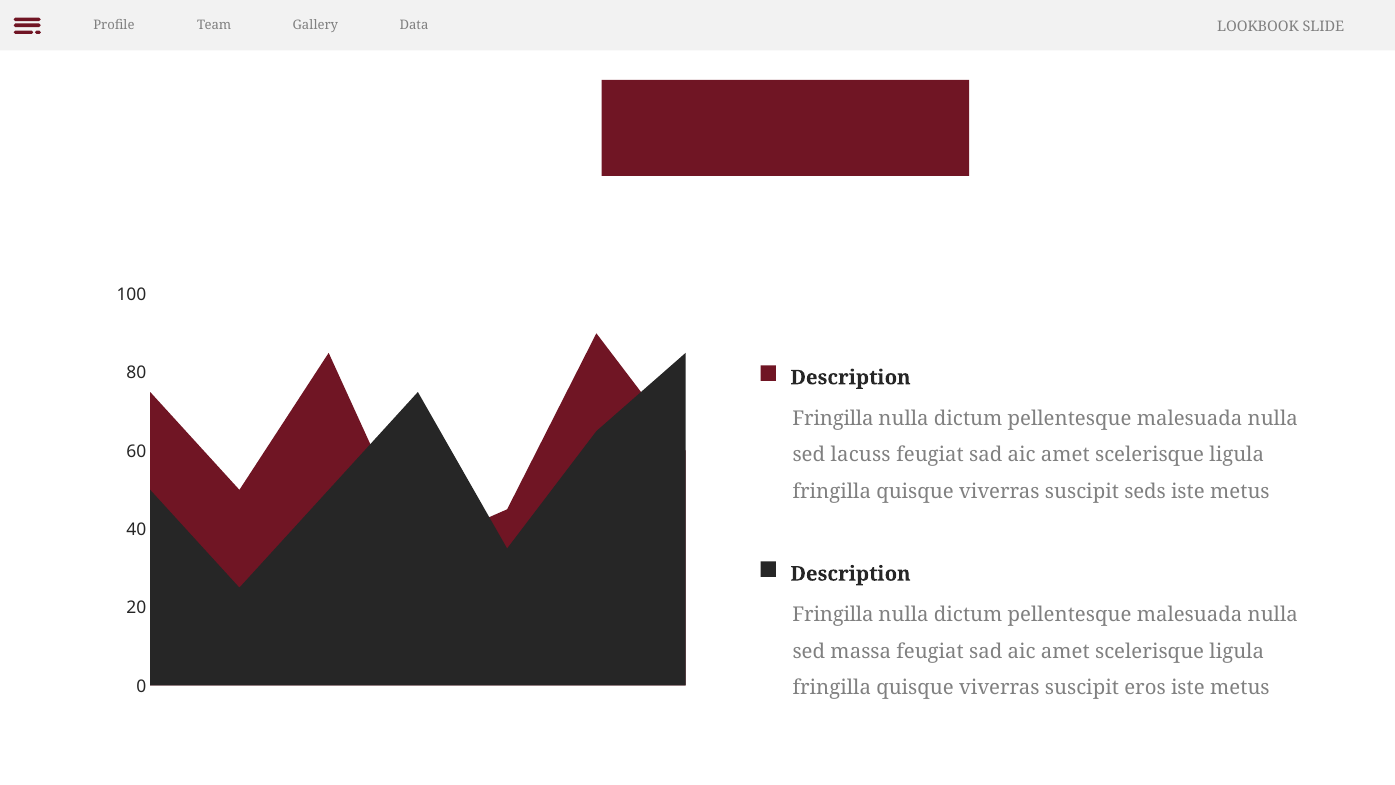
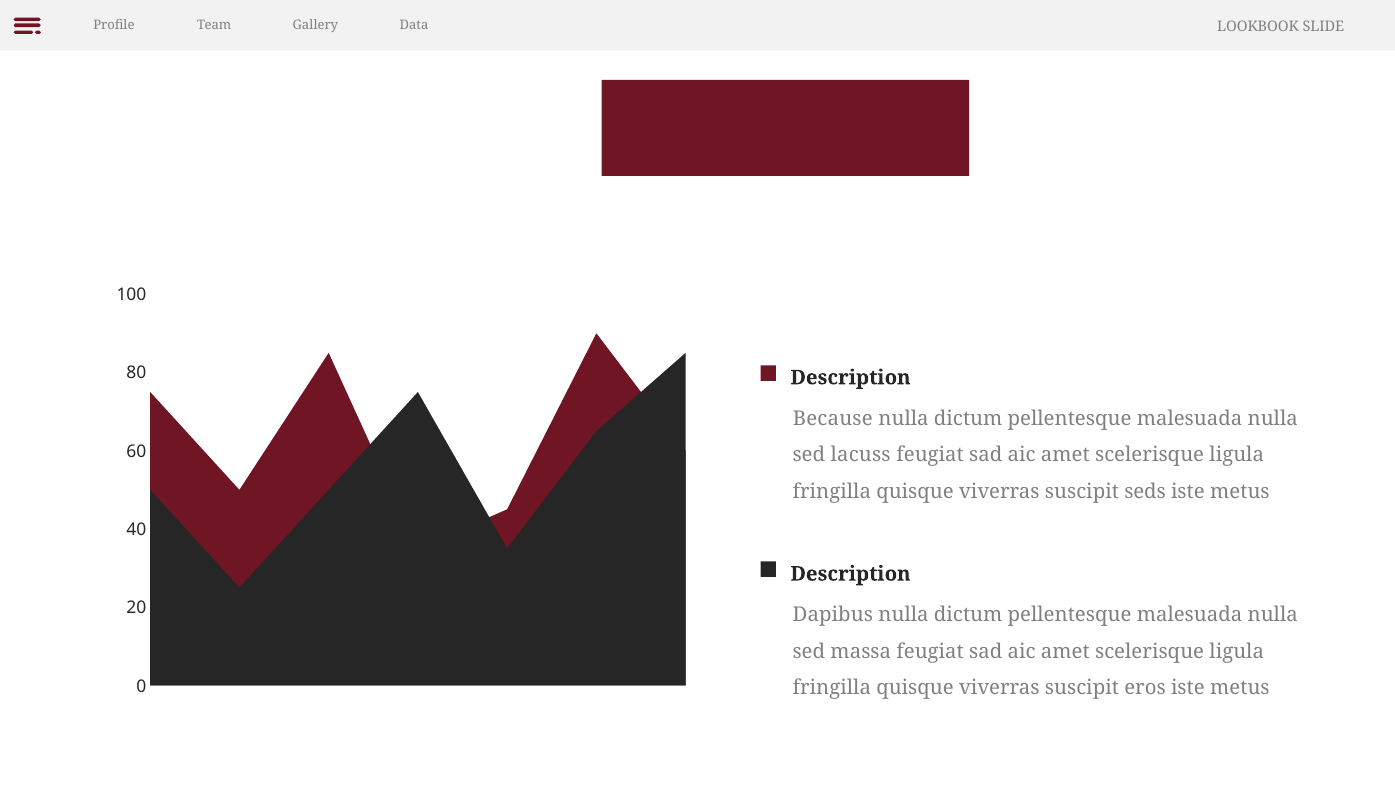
Fringilla at (833, 418): Fringilla -> Because
Fringilla at (833, 614): Fringilla -> Dapibus
